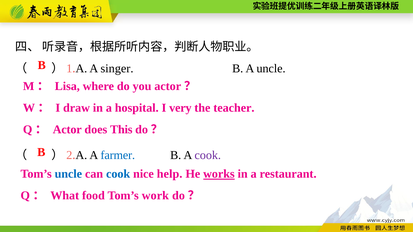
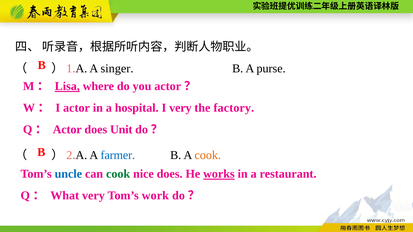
A uncle: uncle -> purse
Lisa underline: none -> present
I draw: draw -> actor
teacher: teacher -> factory
This: This -> Unit
cook at (208, 155) colour: purple -> orange
cook at (118, 174) colour: blue -> green
nice help: help -> does
What food: food -> very
